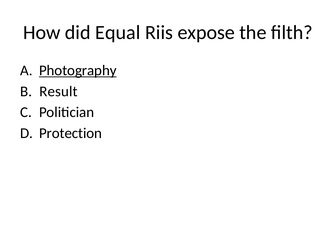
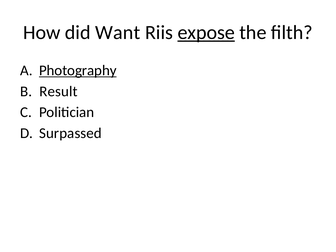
Equal: Equal -> Want
expose underline: none -> present
Protection: Protection -> Surpassed
